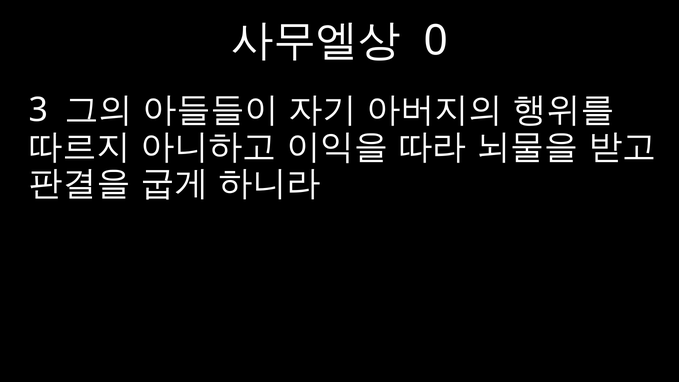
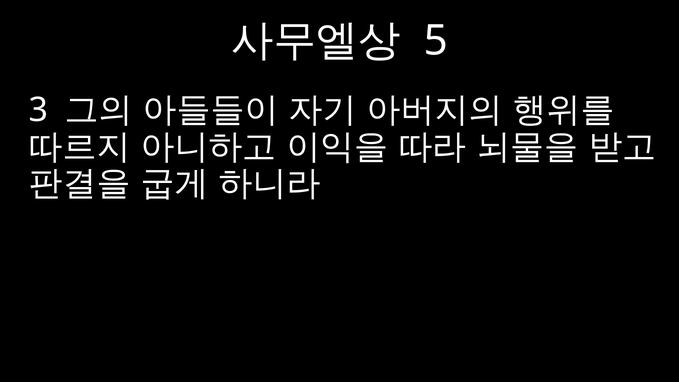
0: 0 -> 5
